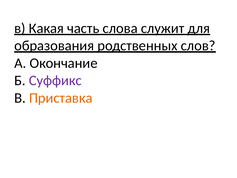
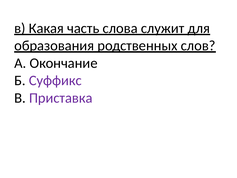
Приставка colour: orange -> purple
